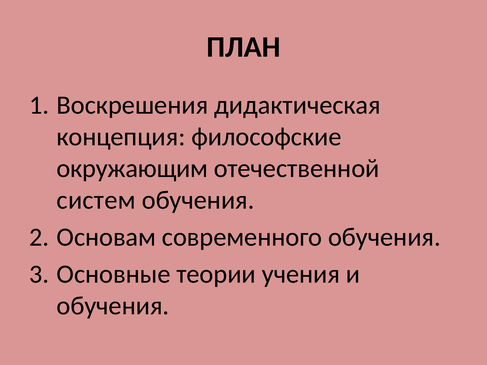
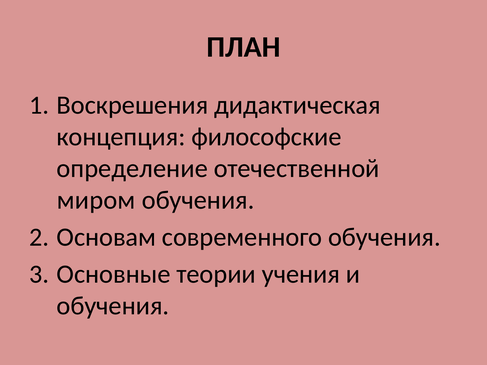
окружающим: окружающим -> определение
систем: систем -> миром
